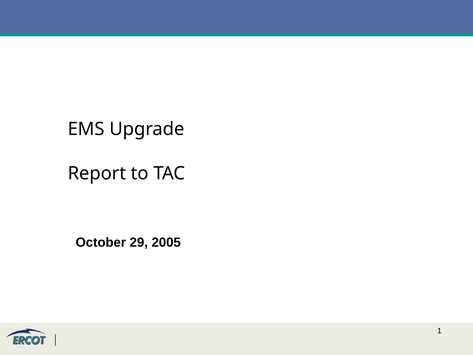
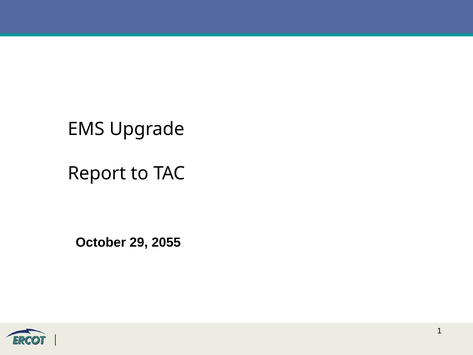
2005: 2005 -> 2055
